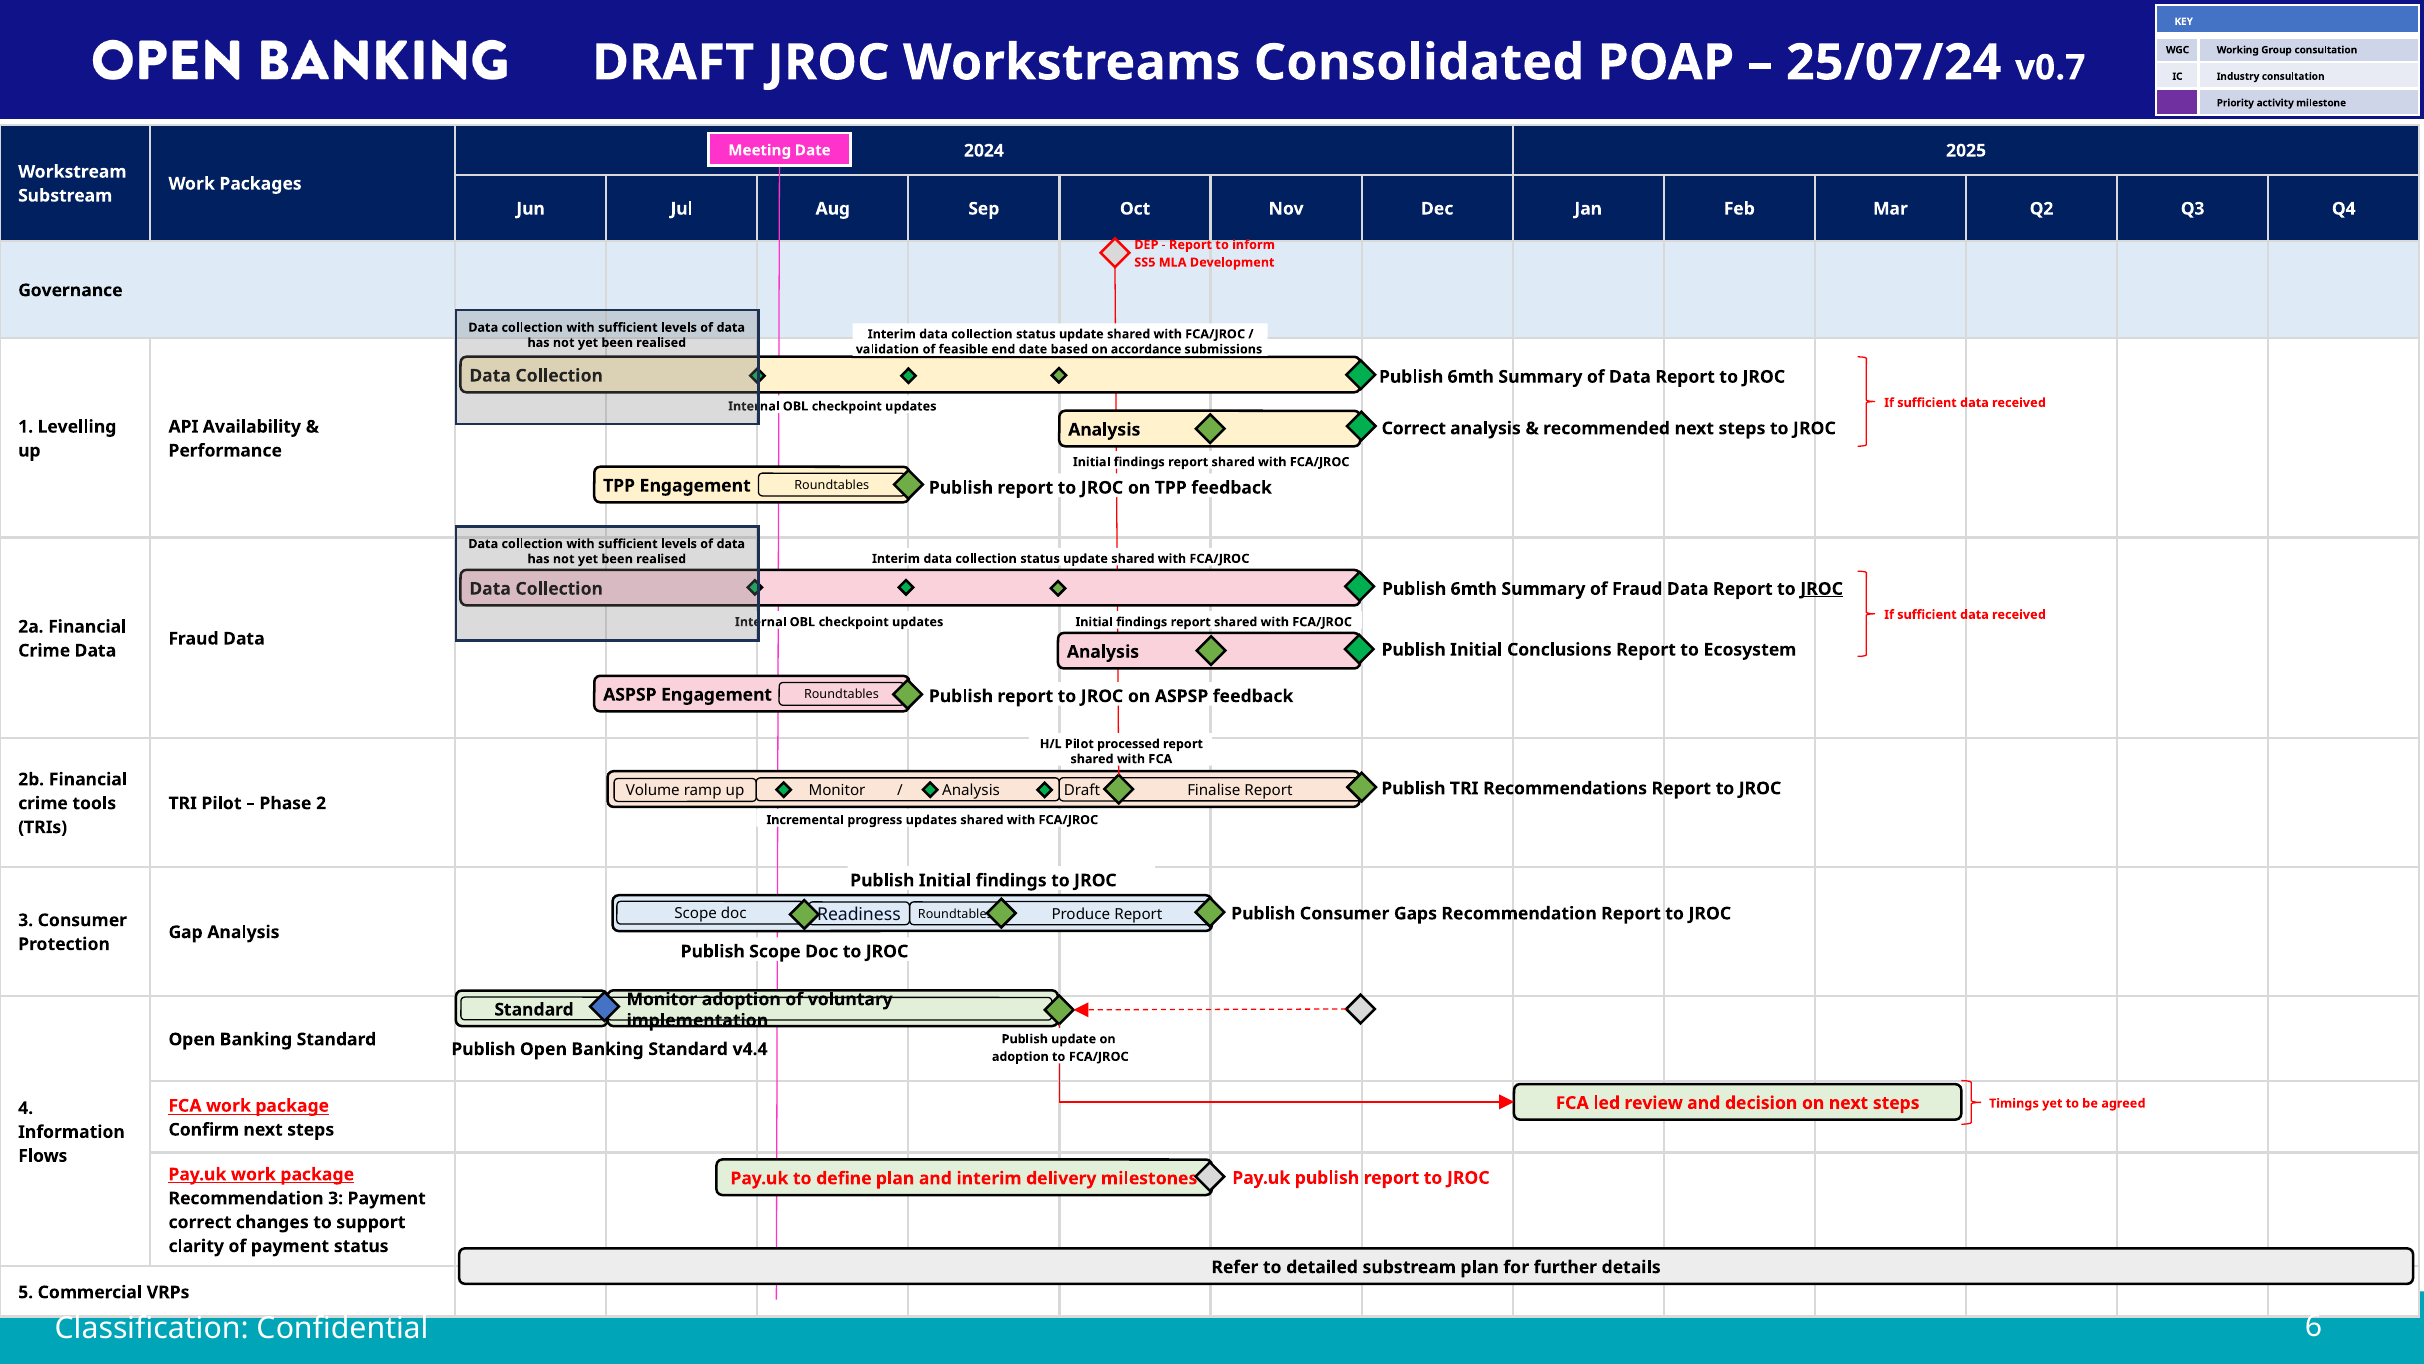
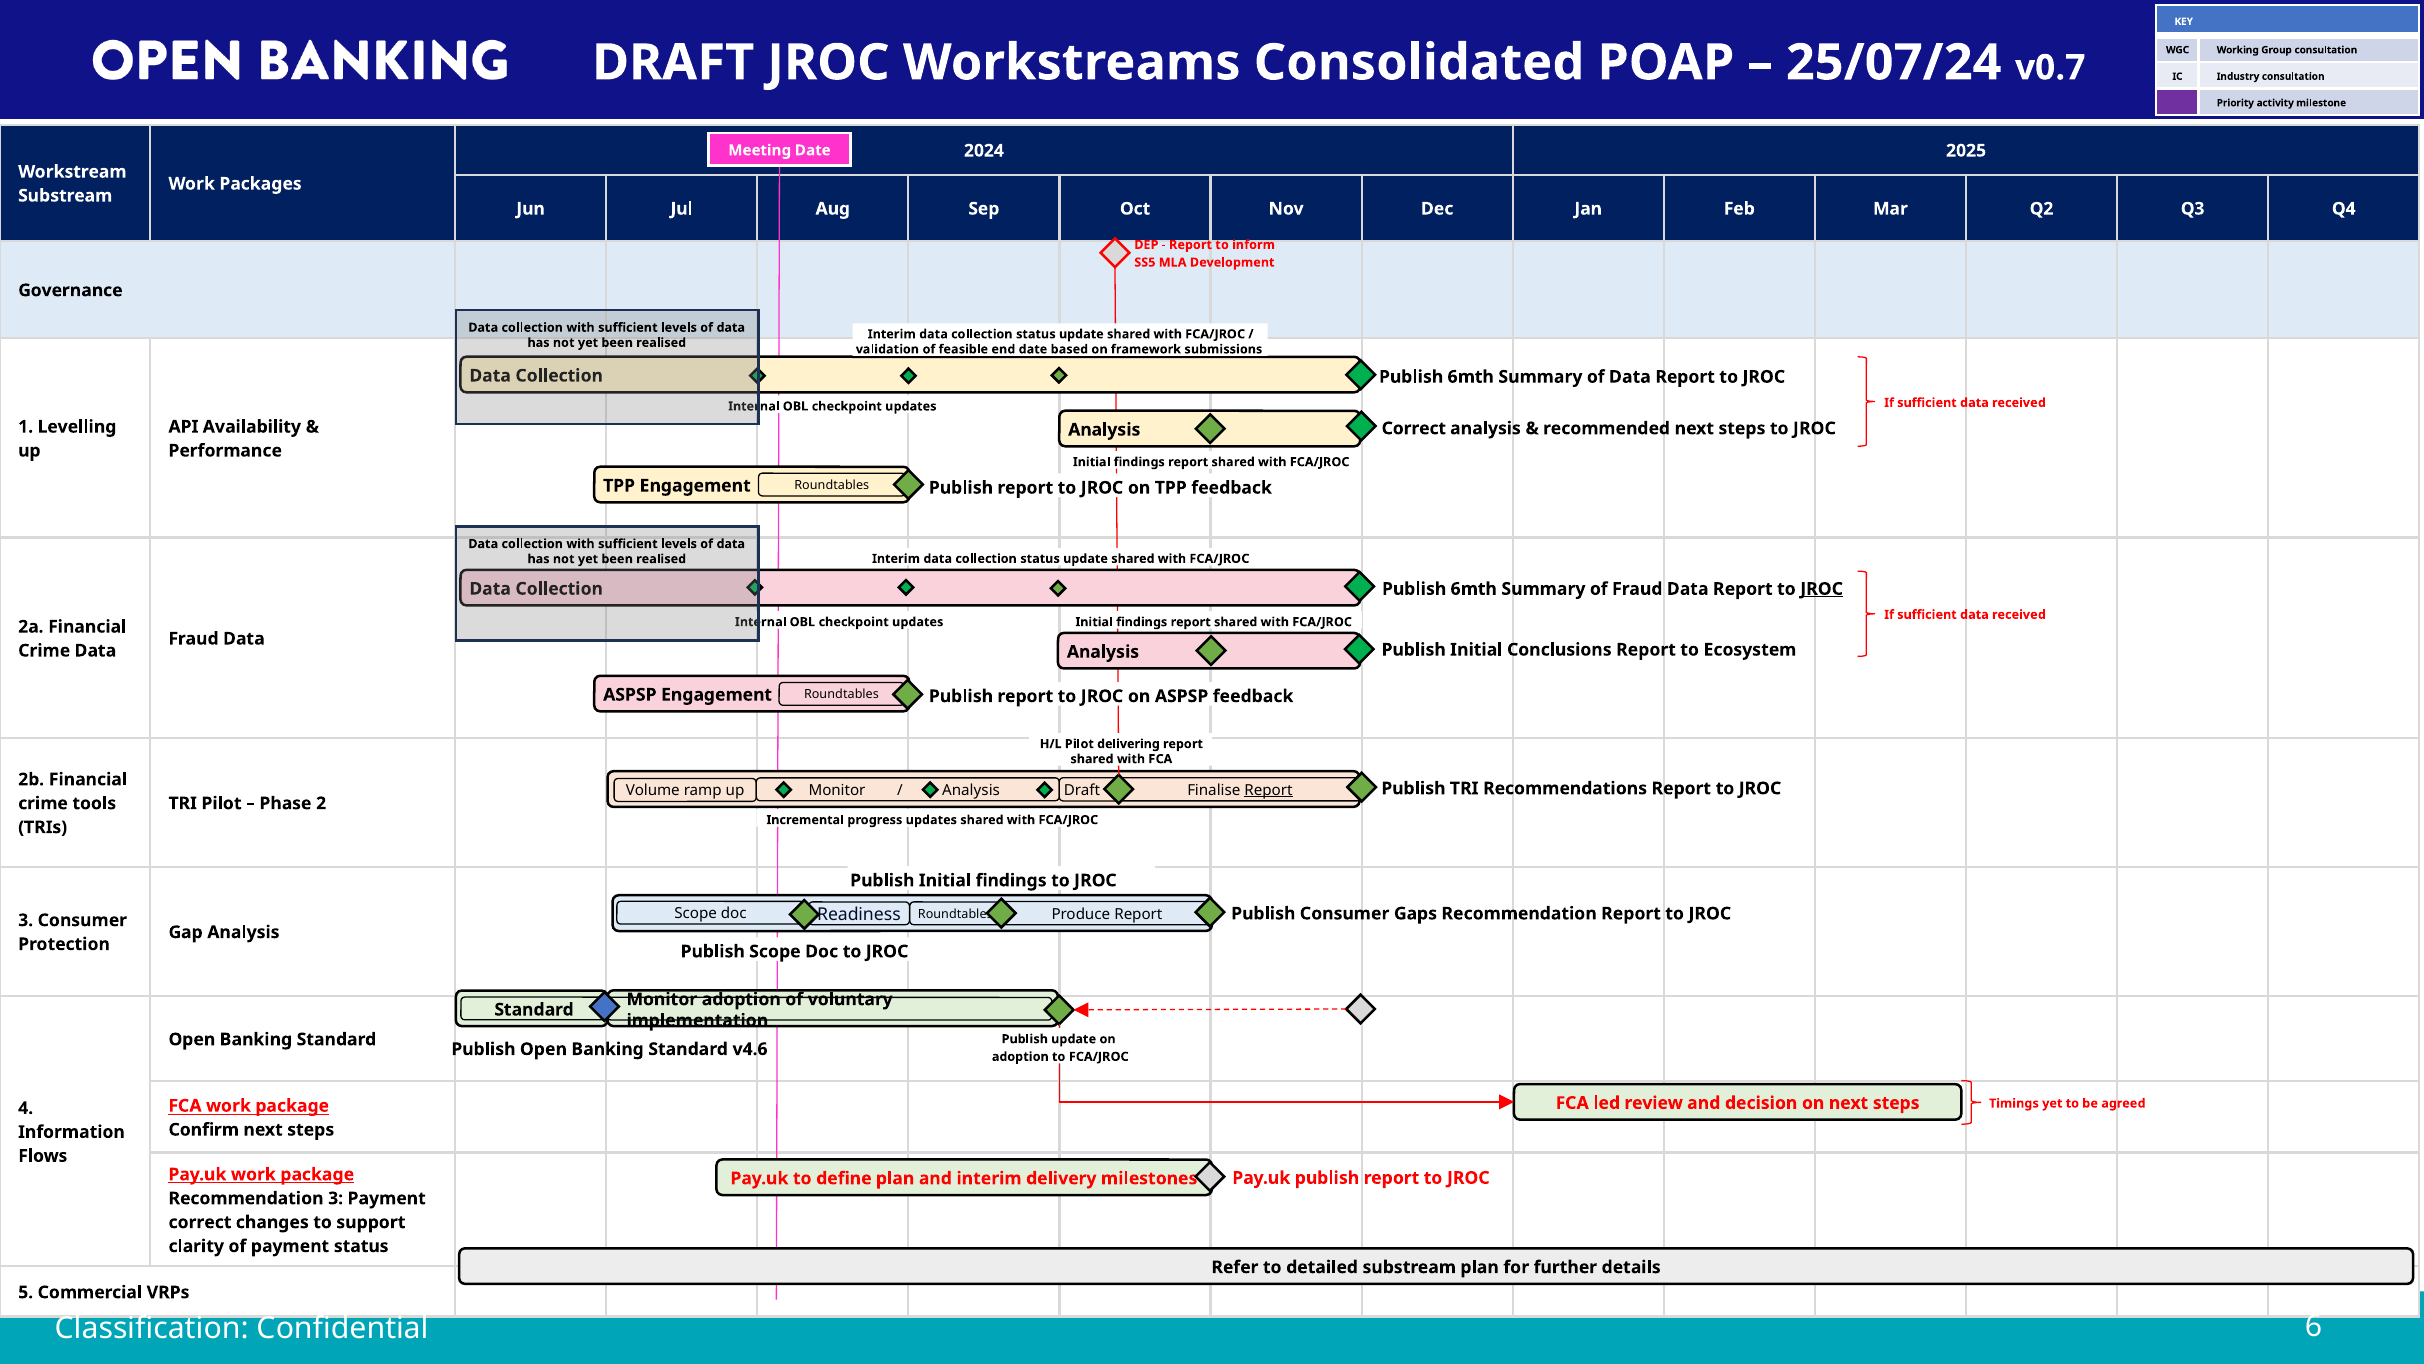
accordance: accordance -> framework
processed: processed -> delivering
Report at (1268, 790) underline: none -> present
v4.4: v4.4 -> v4.6
